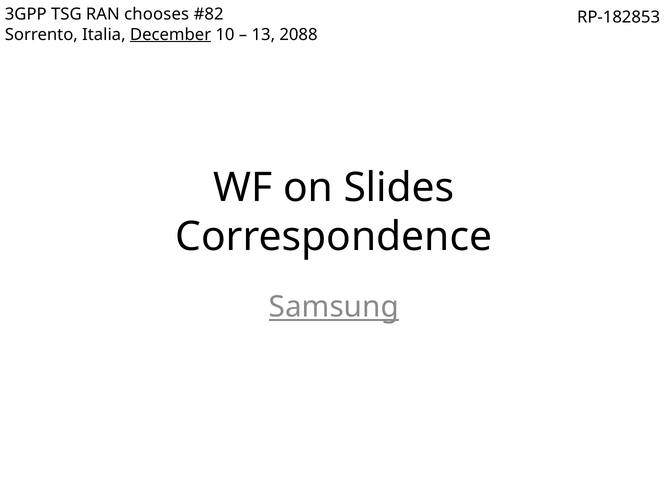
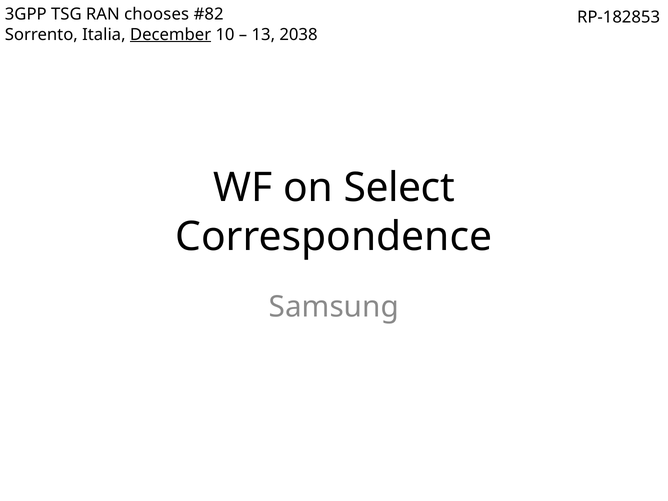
2088: 2088 -> 2038
Slides: Slides -> Select
Samsung underline: present -> none
